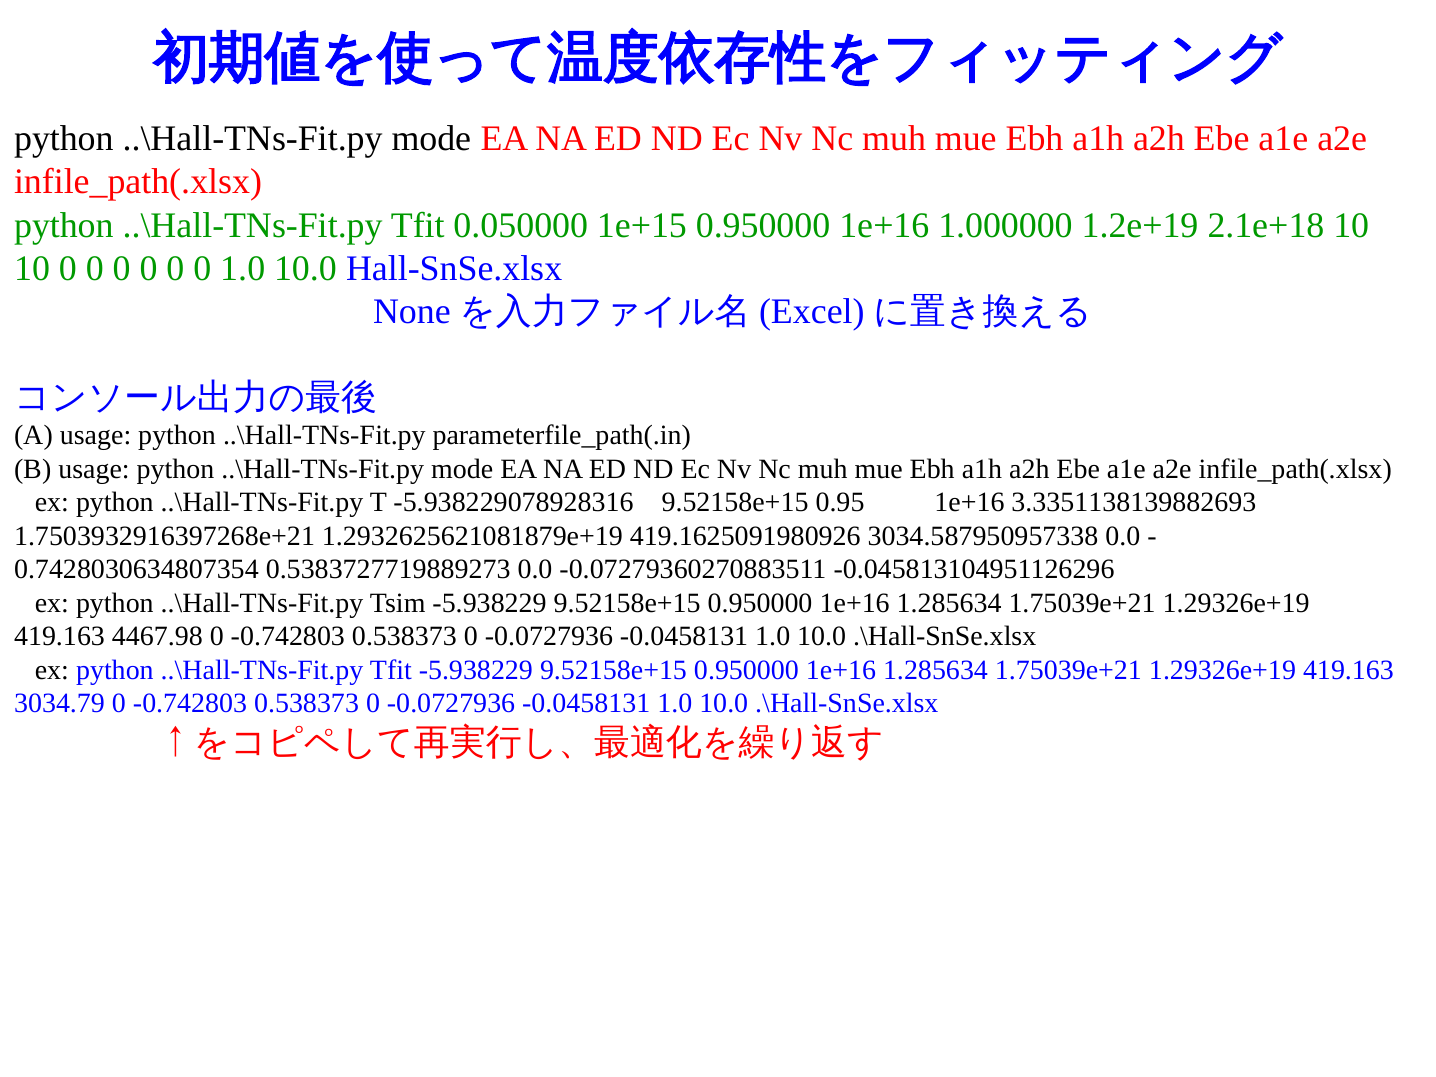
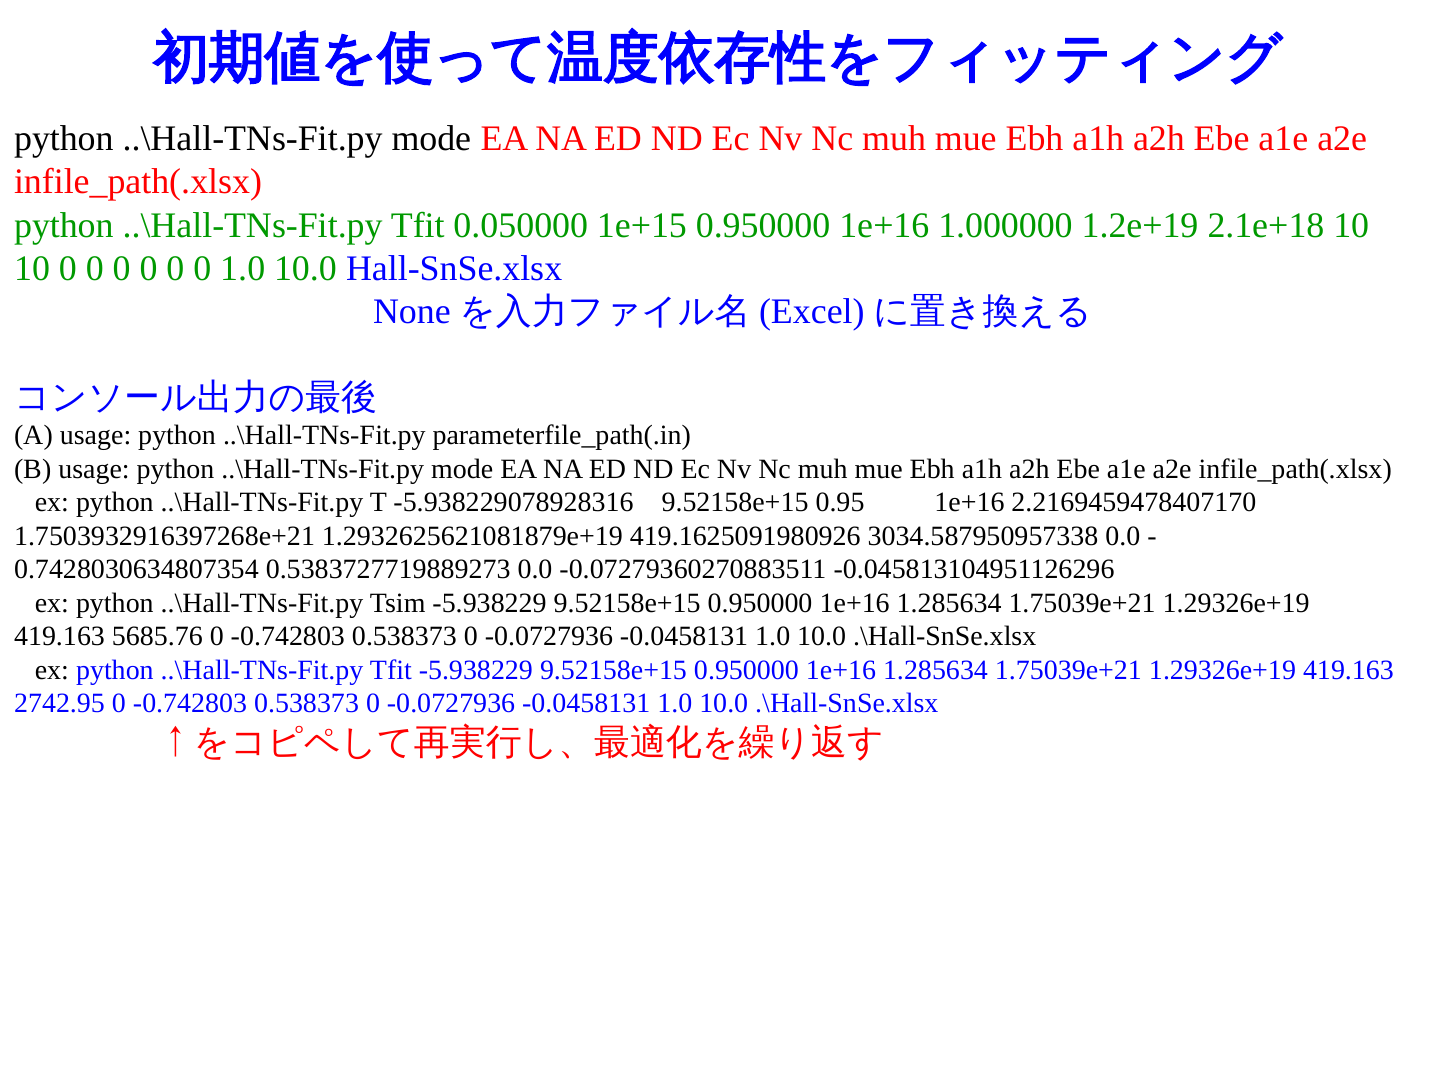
3.3351138139882693: 3.3351138139882693 -> 2.2169459478407170
4467.98: 4467.98 -> 5685.76
3034.79: 3034.79 -> 2742.95
